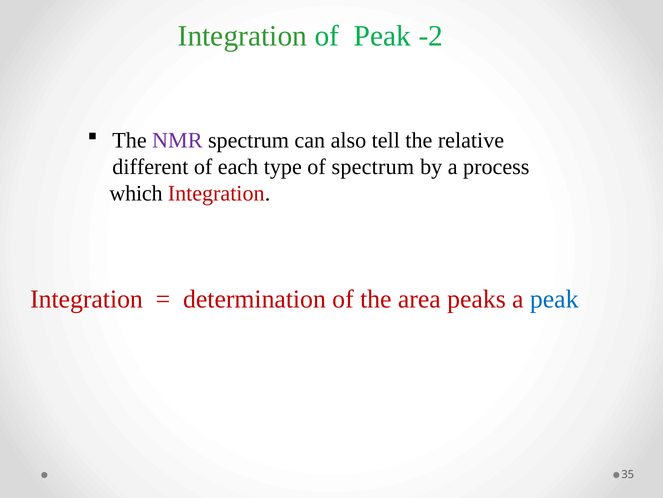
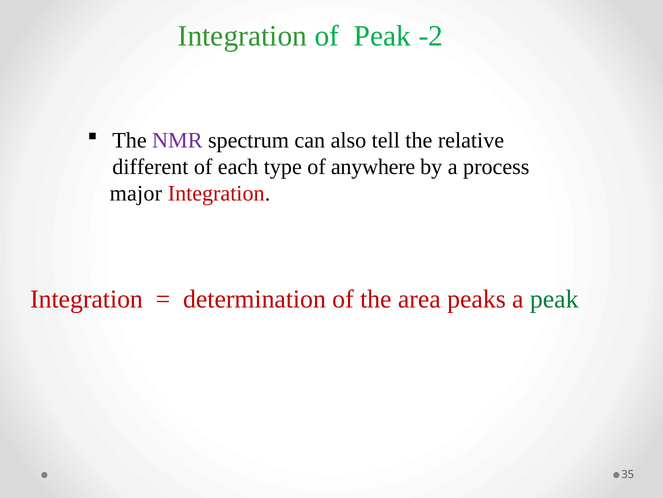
of spectrum: spectrum -> anywhere
which: which -> major
peak at (554, 299) colour: blue -> green
